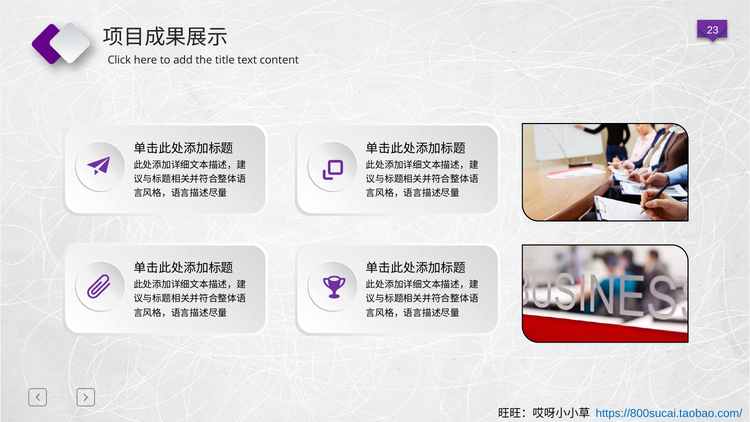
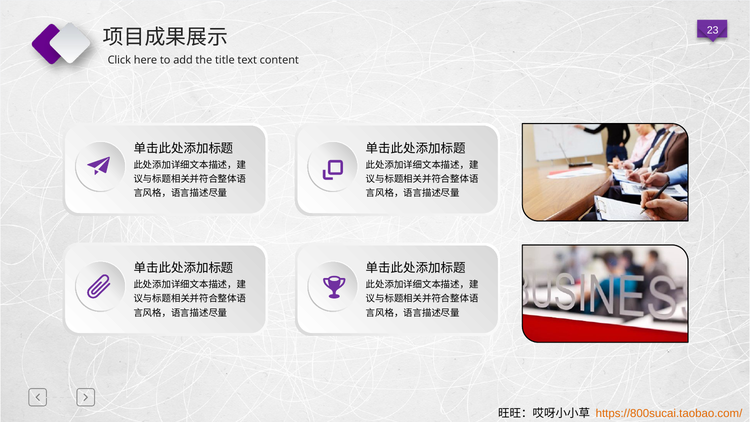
https://800sucai.taobao.com/ colour: blue -> orange
